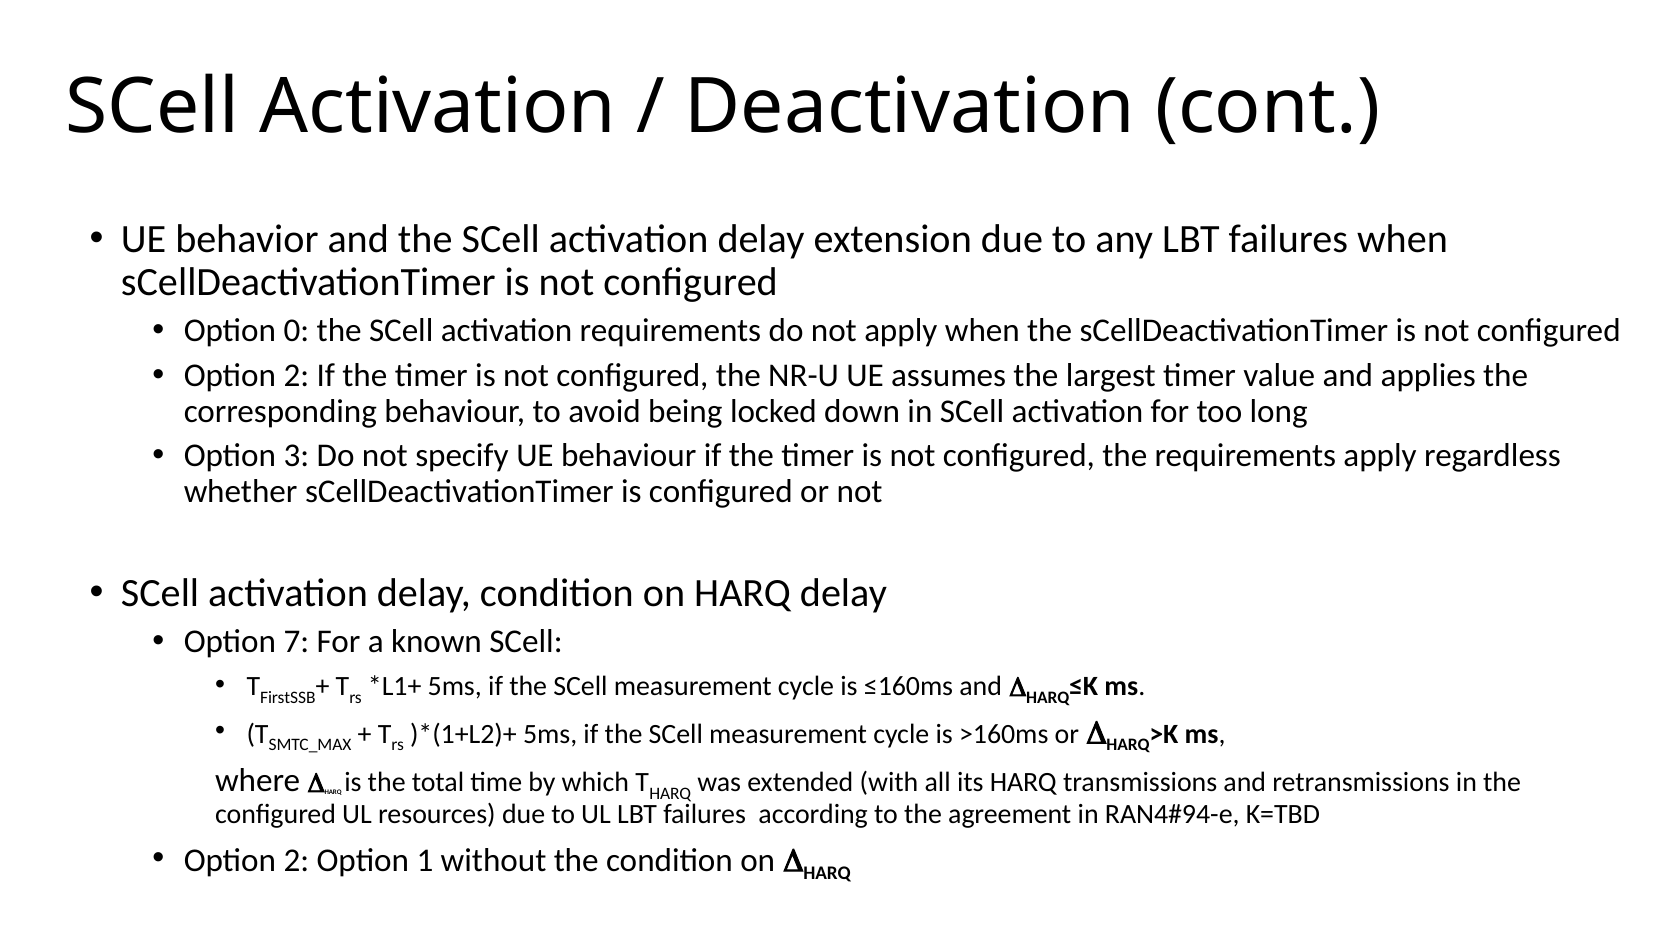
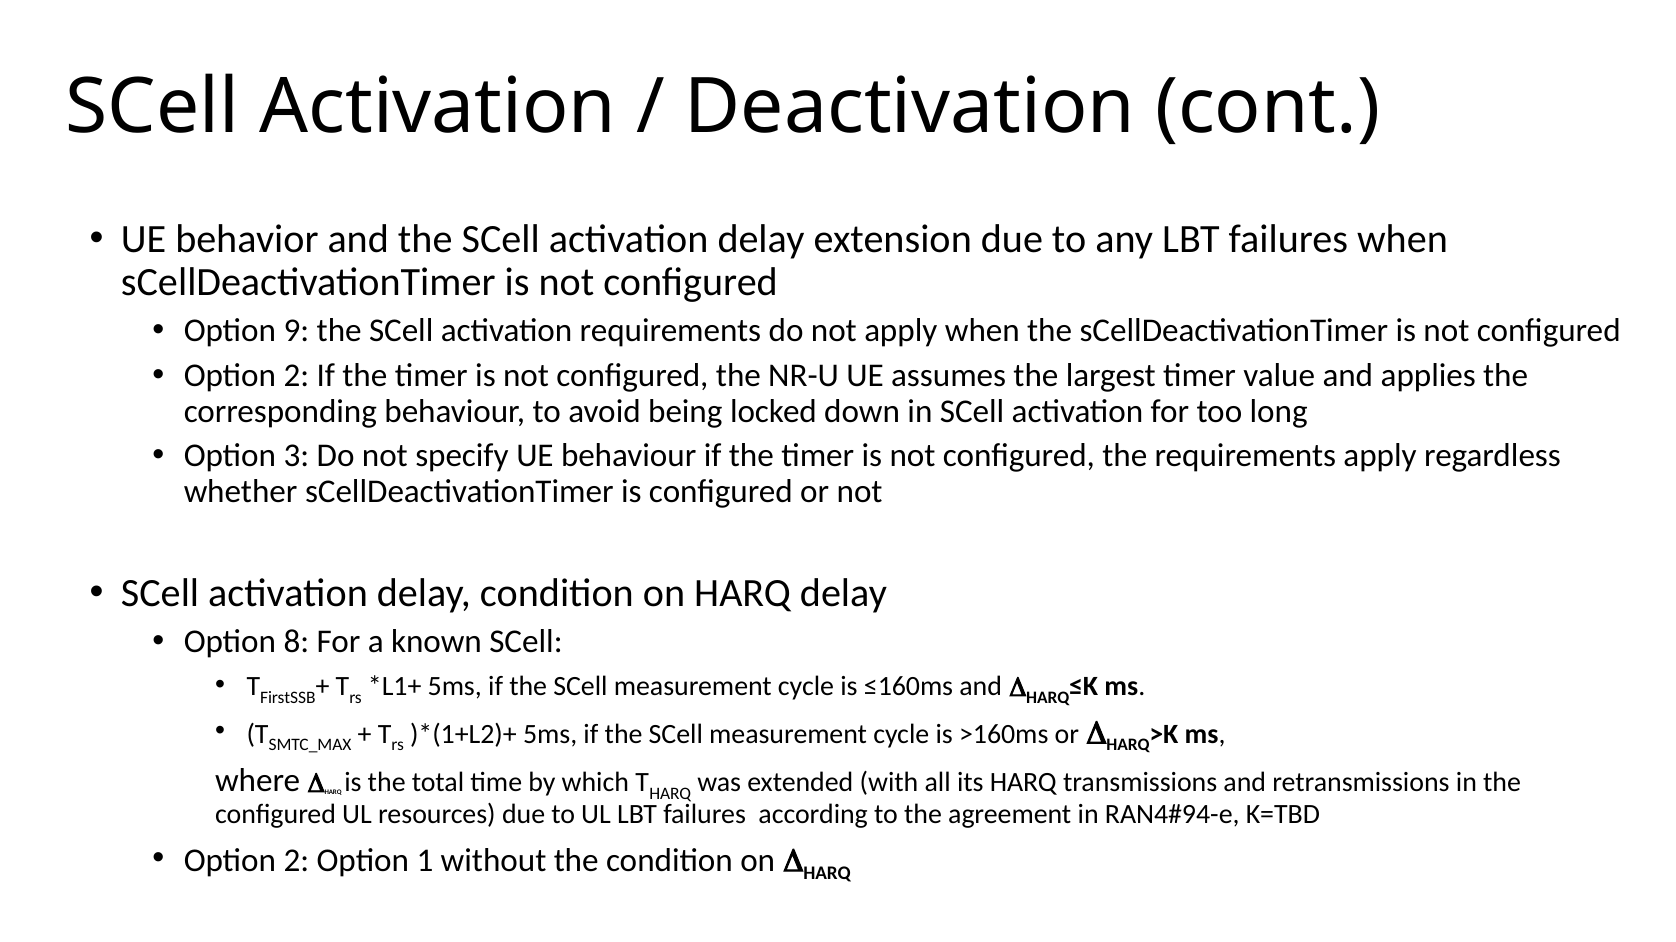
0: 0 -> 9
7: 7 -> 8
